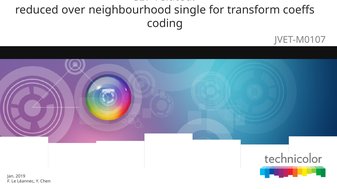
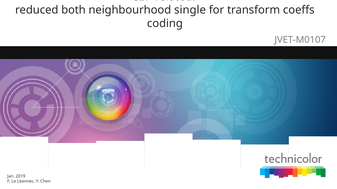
over: over -> both
